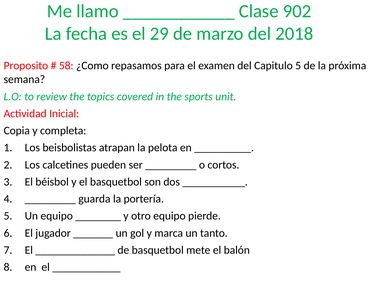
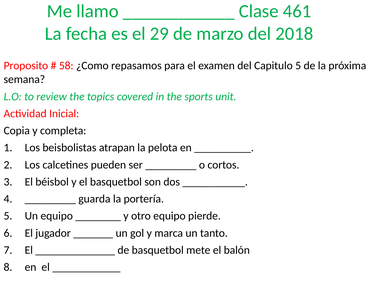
902: 902 -> 461
